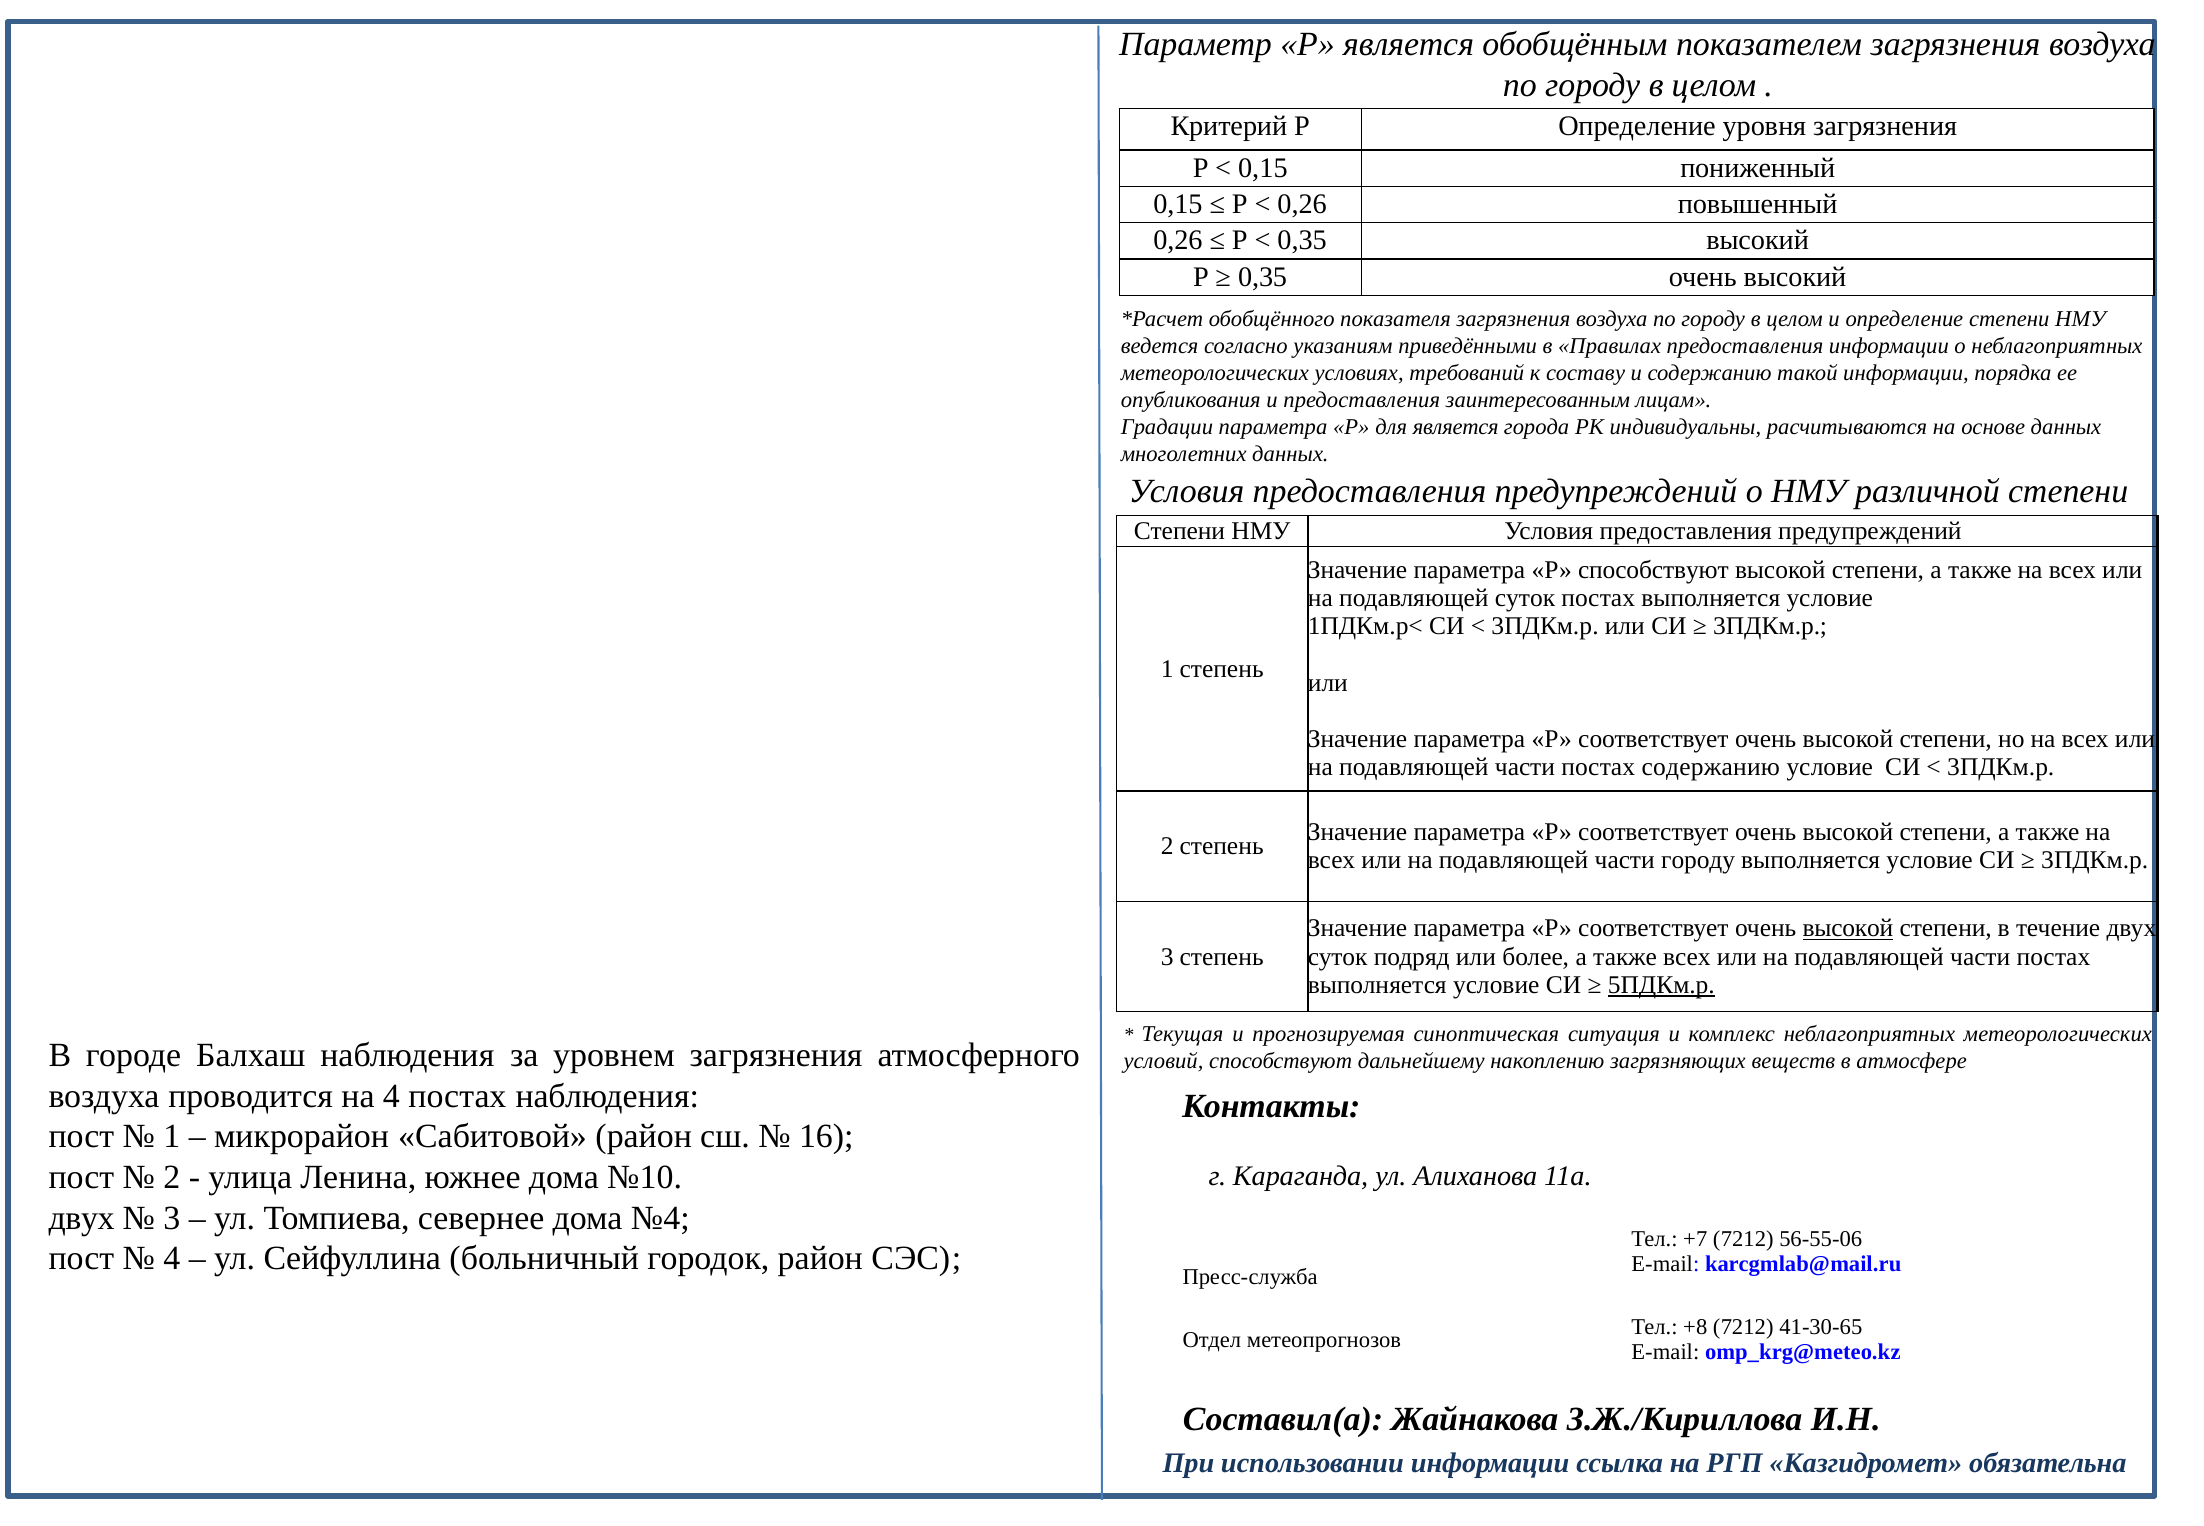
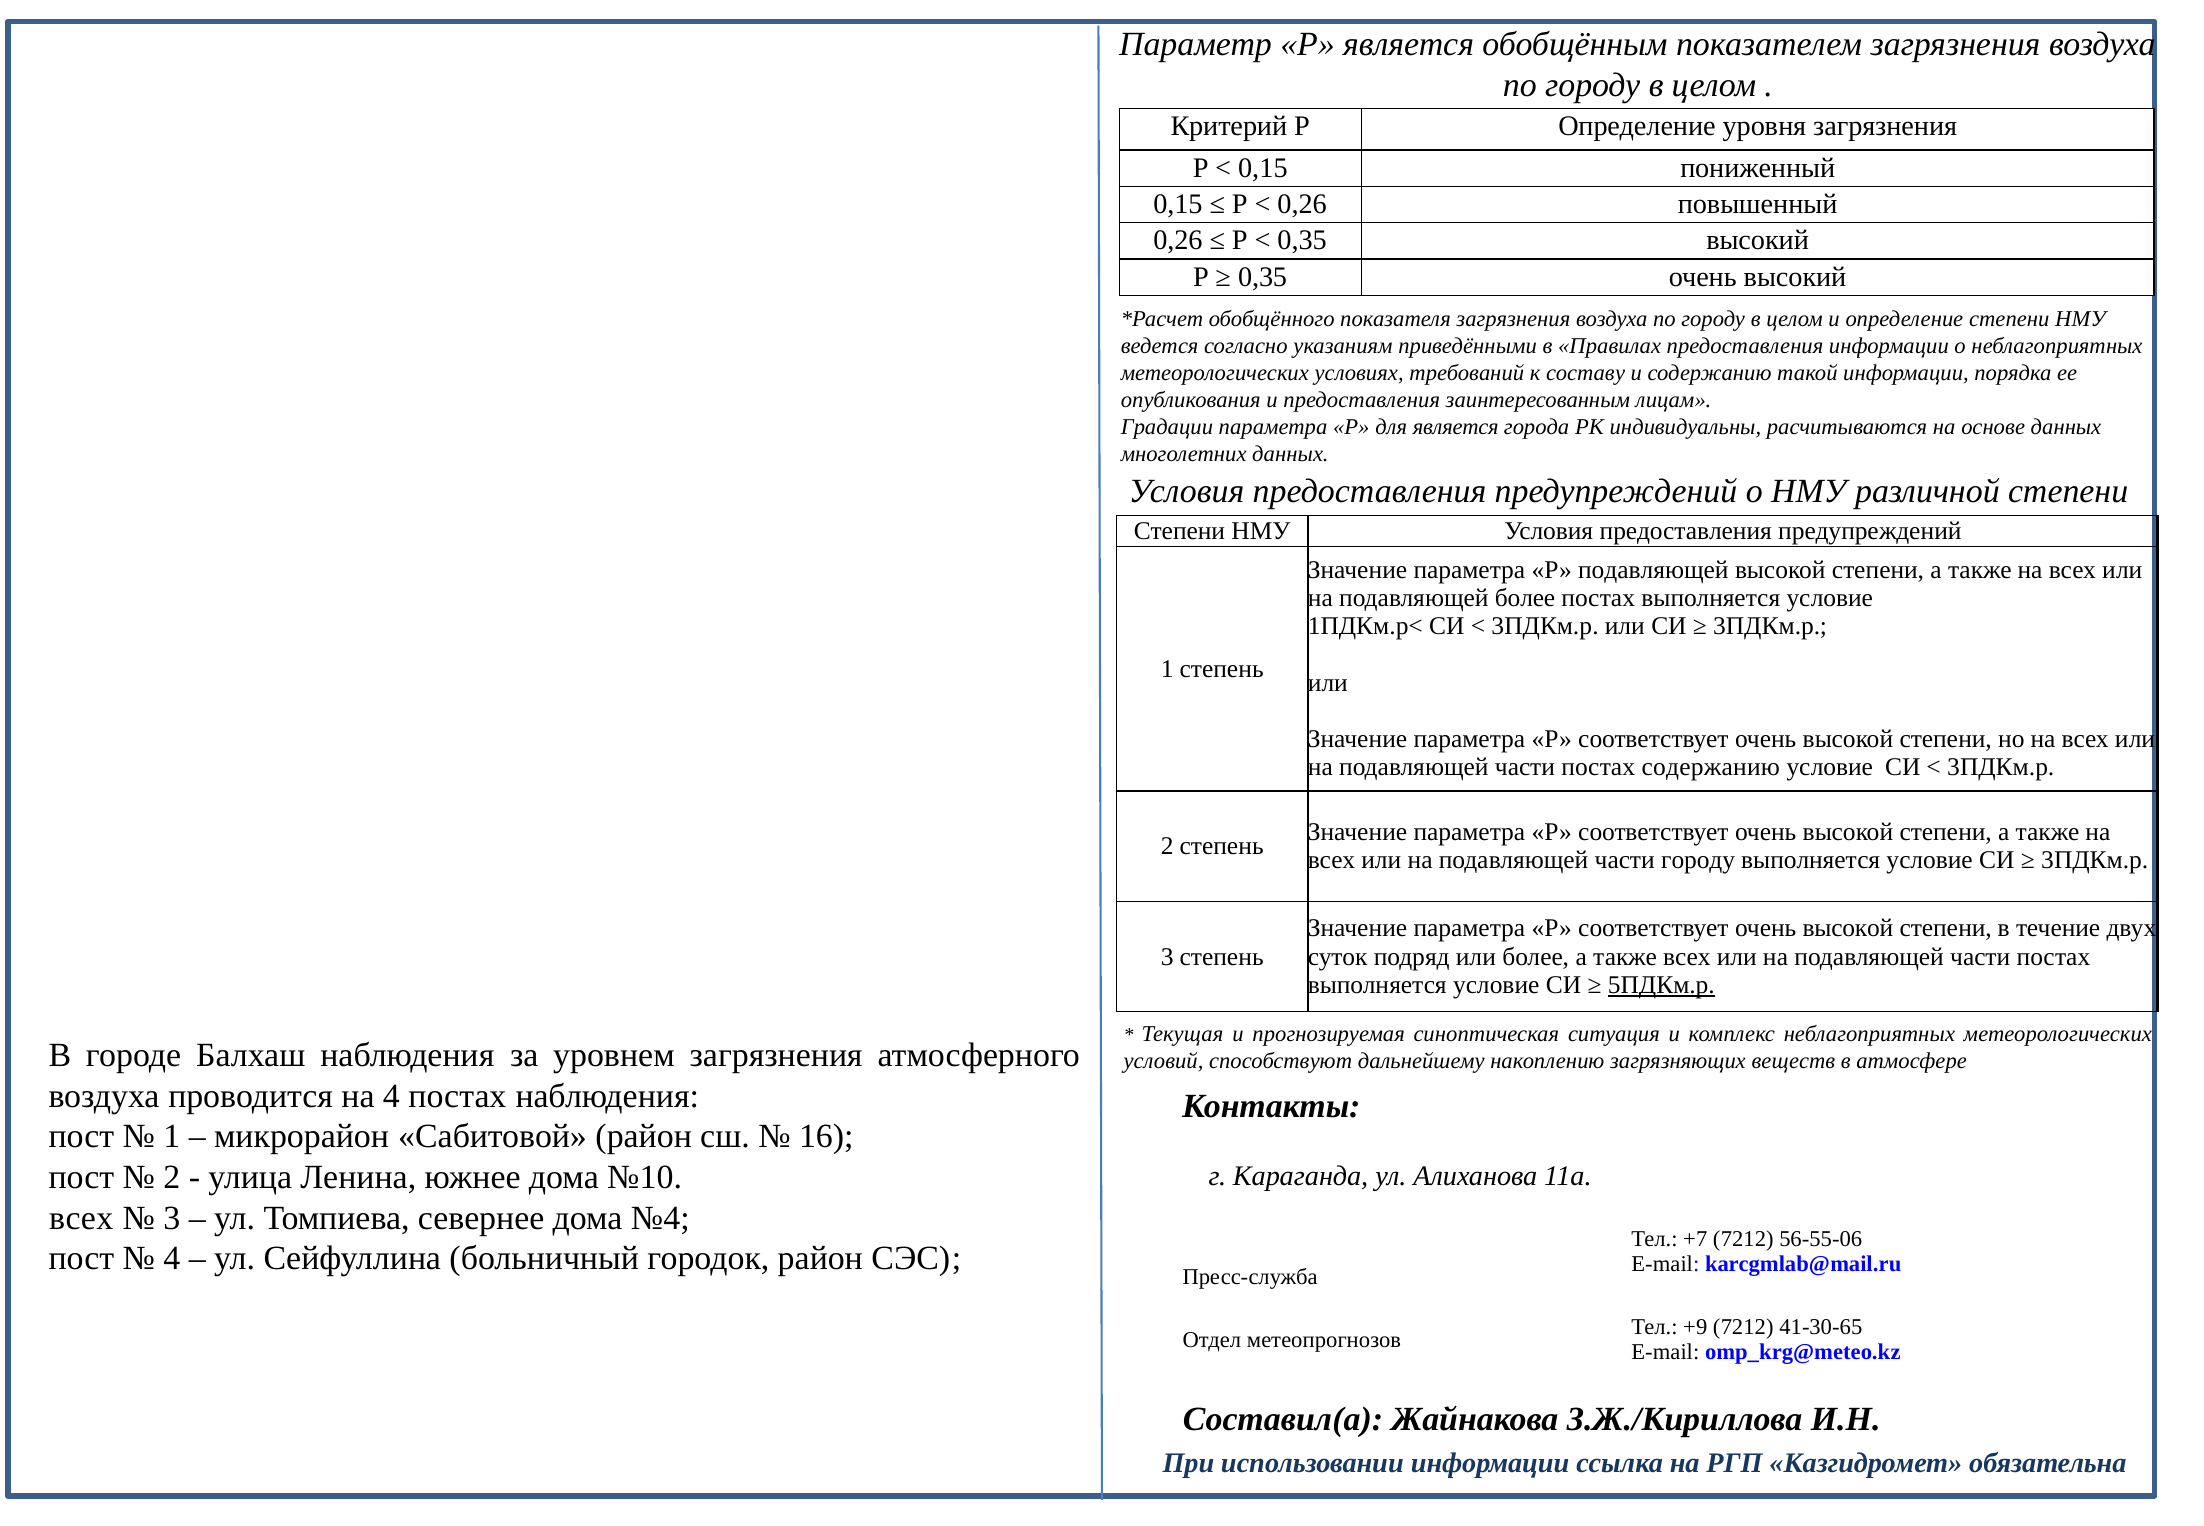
Р способствуют: способствуют -> подавляющей
подавляющей суток: суток -> более
высокой at (1848, 928) underline: present -> none
двух at (82, 1218): двух -> всех
+8: +8 -> +9
